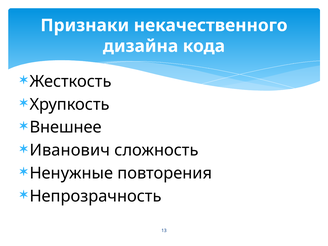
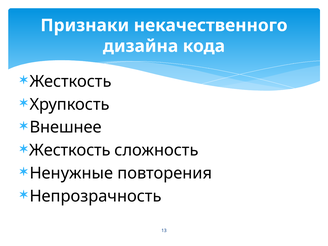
Иванович at (70, 150): Иванович -> Жесткость
